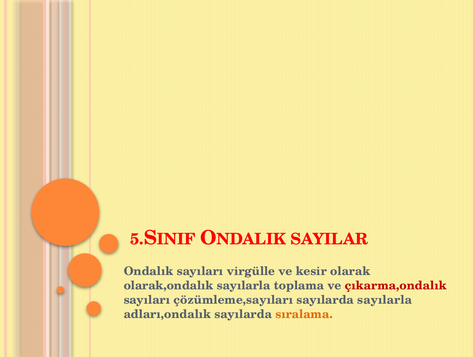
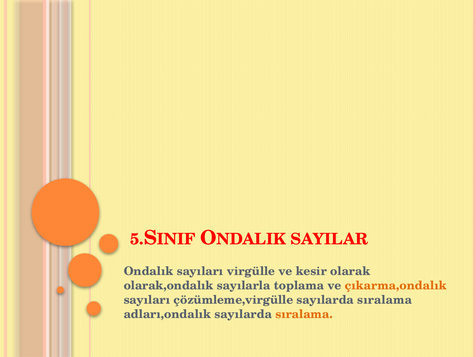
çıkarma,ondalık colour: red -> orange
çözümleme,sayıları: çözümleme,sayıları -> çözümleme,virgülle
sayılarla at (385, 300): sayılarla -> sıralama
